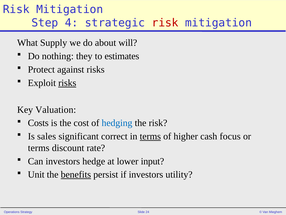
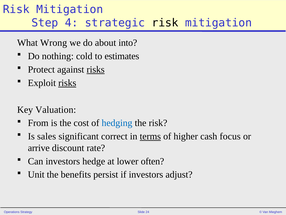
risk at (165, 23) colour: red -> black
Supply: Supply -> Wrong
will: will -> into
they: they -> cold
risks at (96, 69) underline: none -> present
Costs: Costs -> From
terms at (39, 148): terms -> arrive
input: input -> often
benefits underline: present -> none
utility: utility -> adjust
